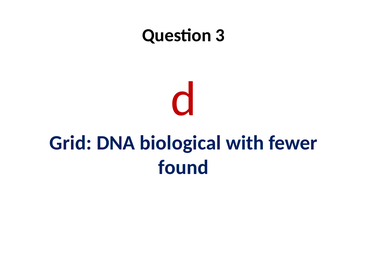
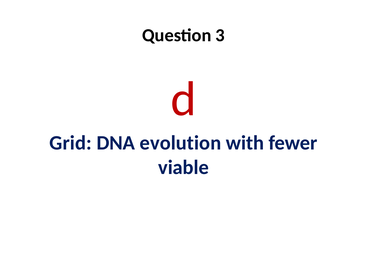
biological: biological -> evolution
found: found -> viable
